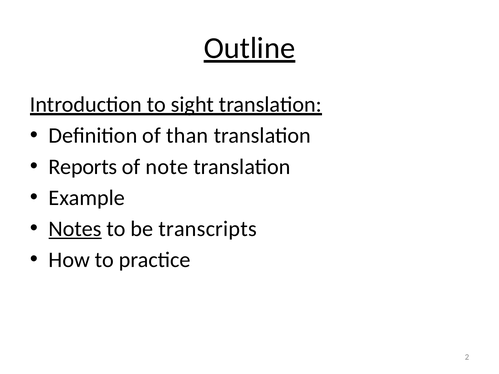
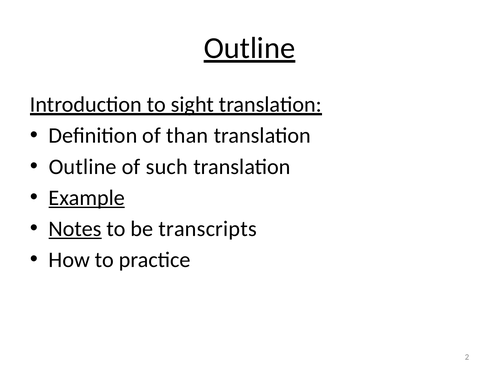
Reports at (83, 167): Reports -> Outline
note: note -> such
Example underline: none -> present
